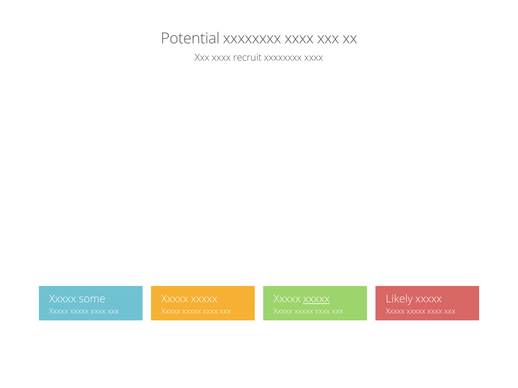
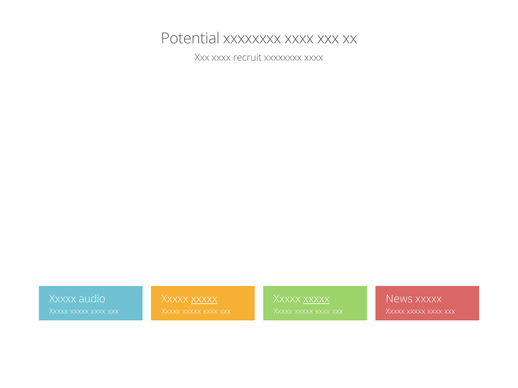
some: some -> audio
xxxxx at (204, 299) underline: none -> present
Likely: Likely -> News
